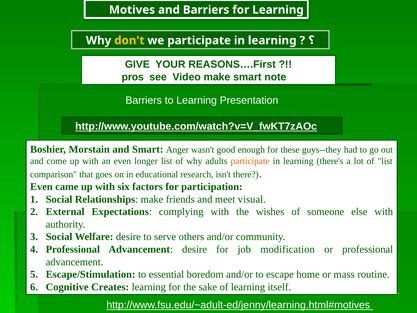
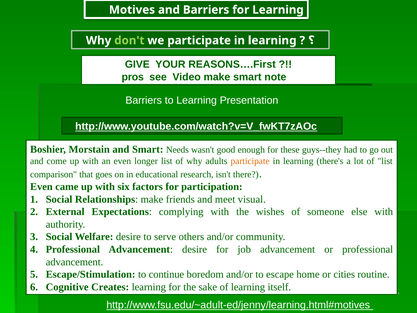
don't colour: yellow -> light green
Anger: Anger -> Needs
job modification: modification -> advancement
essential: essential -> continue
mass: mass -> cities
